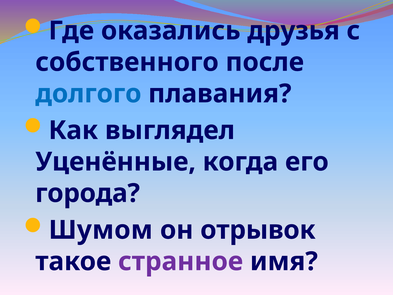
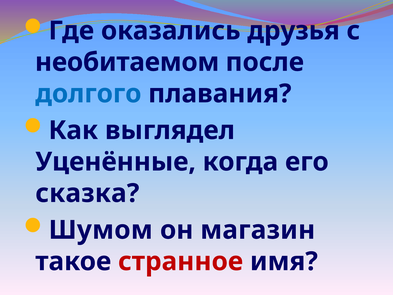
собственного: собственного -> необитаемом
города: города -> сказка
отрывок: отрывок -> магазин
странное colour: purple -> red
